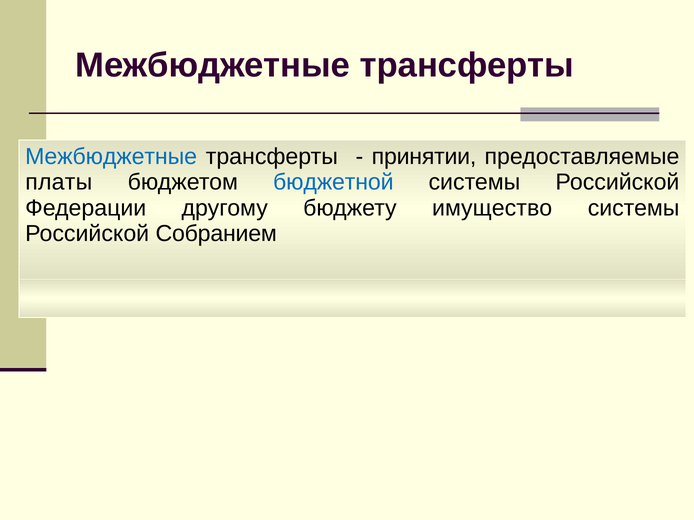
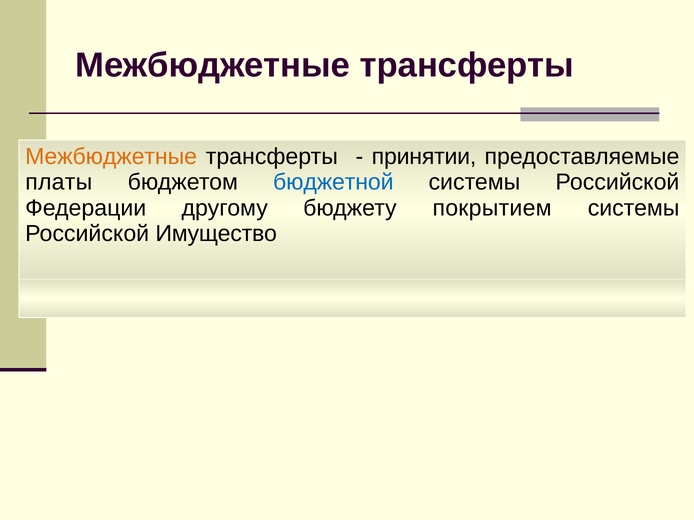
Межбюджетные at (111, 157) colour: blue -> orange
имущество: имущество -> покрытием
Собранием: Собранием -> Имущество
